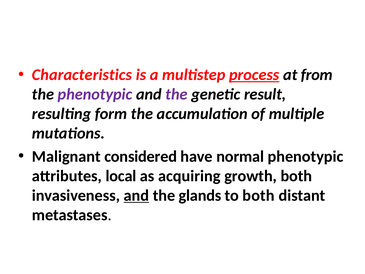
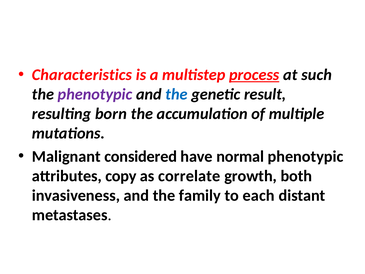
from: from -> such
the at (176, 94) colour: purple -> blue
form: form -> born
local: local -> copy
acquiring: acquiring -> correlate
and at (136, 195) underline: present -> none
glands: glands -> family
to both: both -> each
